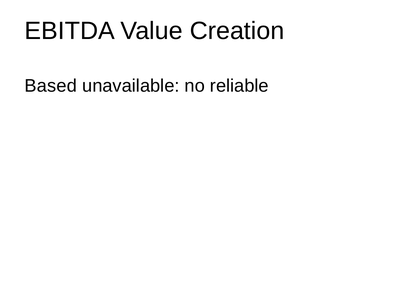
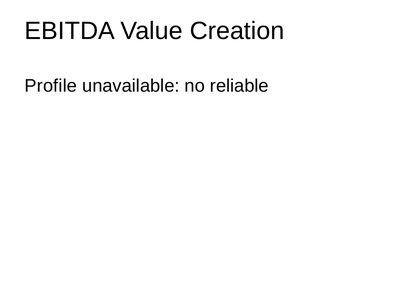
Based: Based -> Profile
